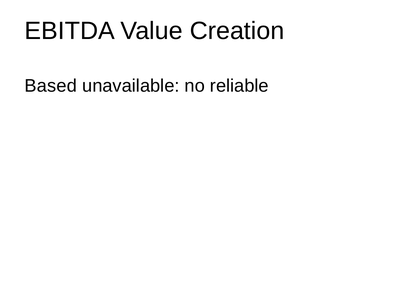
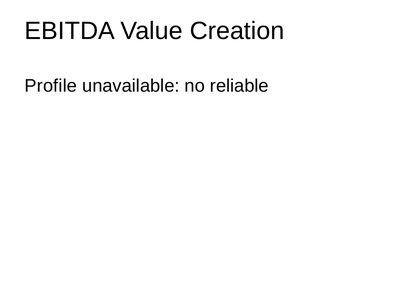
Based: Based -> Profile
